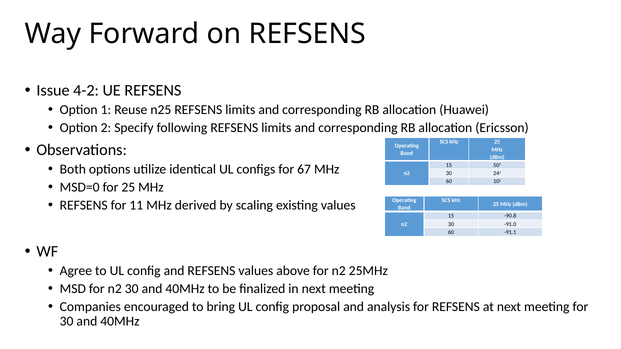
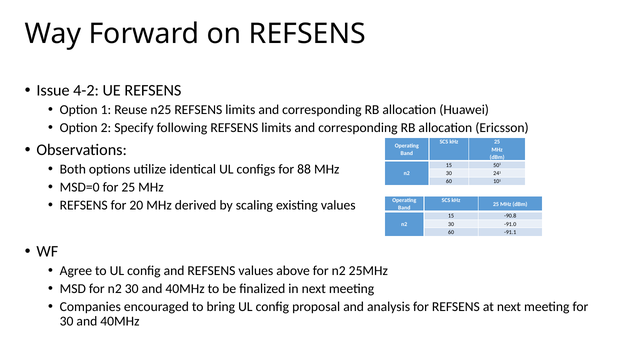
67: 67 -> 88
11: 11 -> 20
